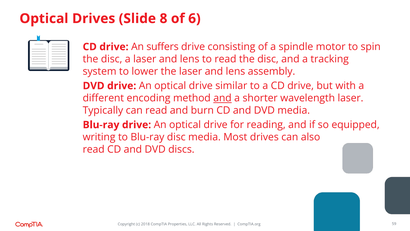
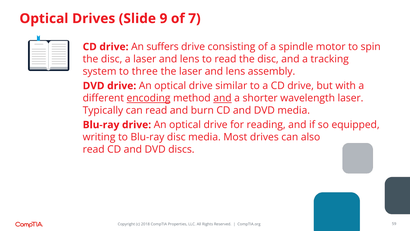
8: 8 -> 9
6: 6 -> 7
lower: lower -> three
encoding underline: none -> present
